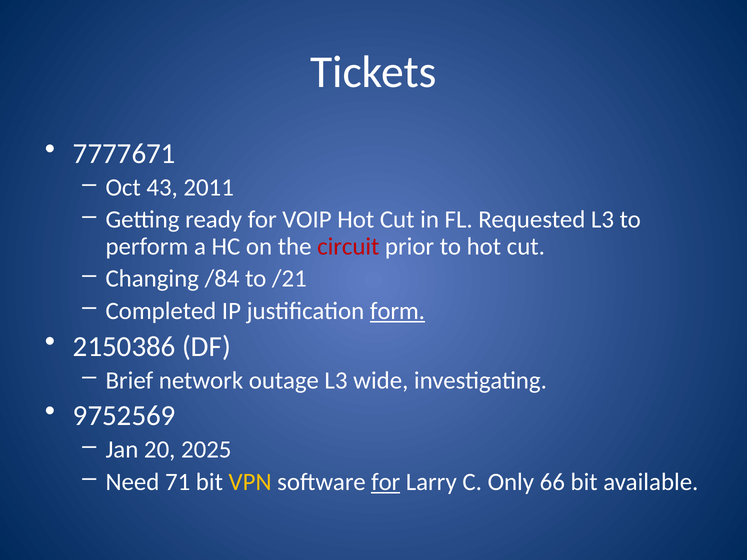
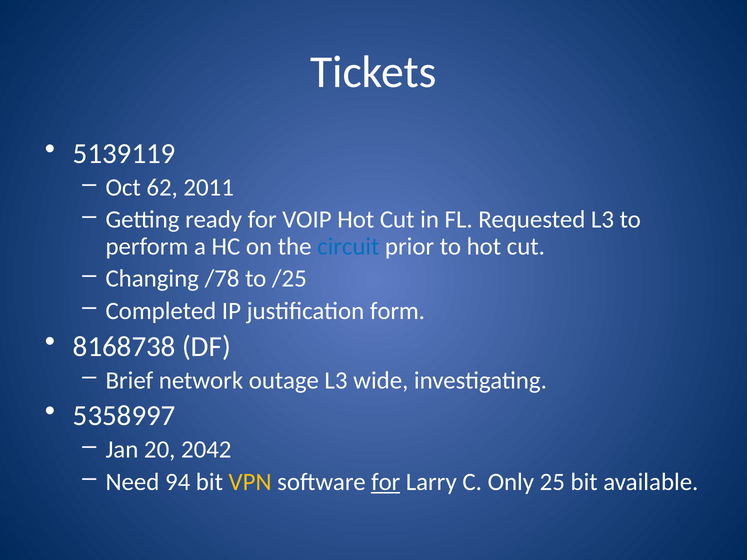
7777671: 7777671 -> 5139119
43: 43 -> 62
circuit colour: red -> blue
/84: /84 -> /78
/21: /21 -> /25
form underline: present -> none
2150386: 2150386 -> 8168738
9752569: 9752569 -> 5358997
2025: 2025 -> 2042
71: 71 -> 94
66: 66 -> 25
